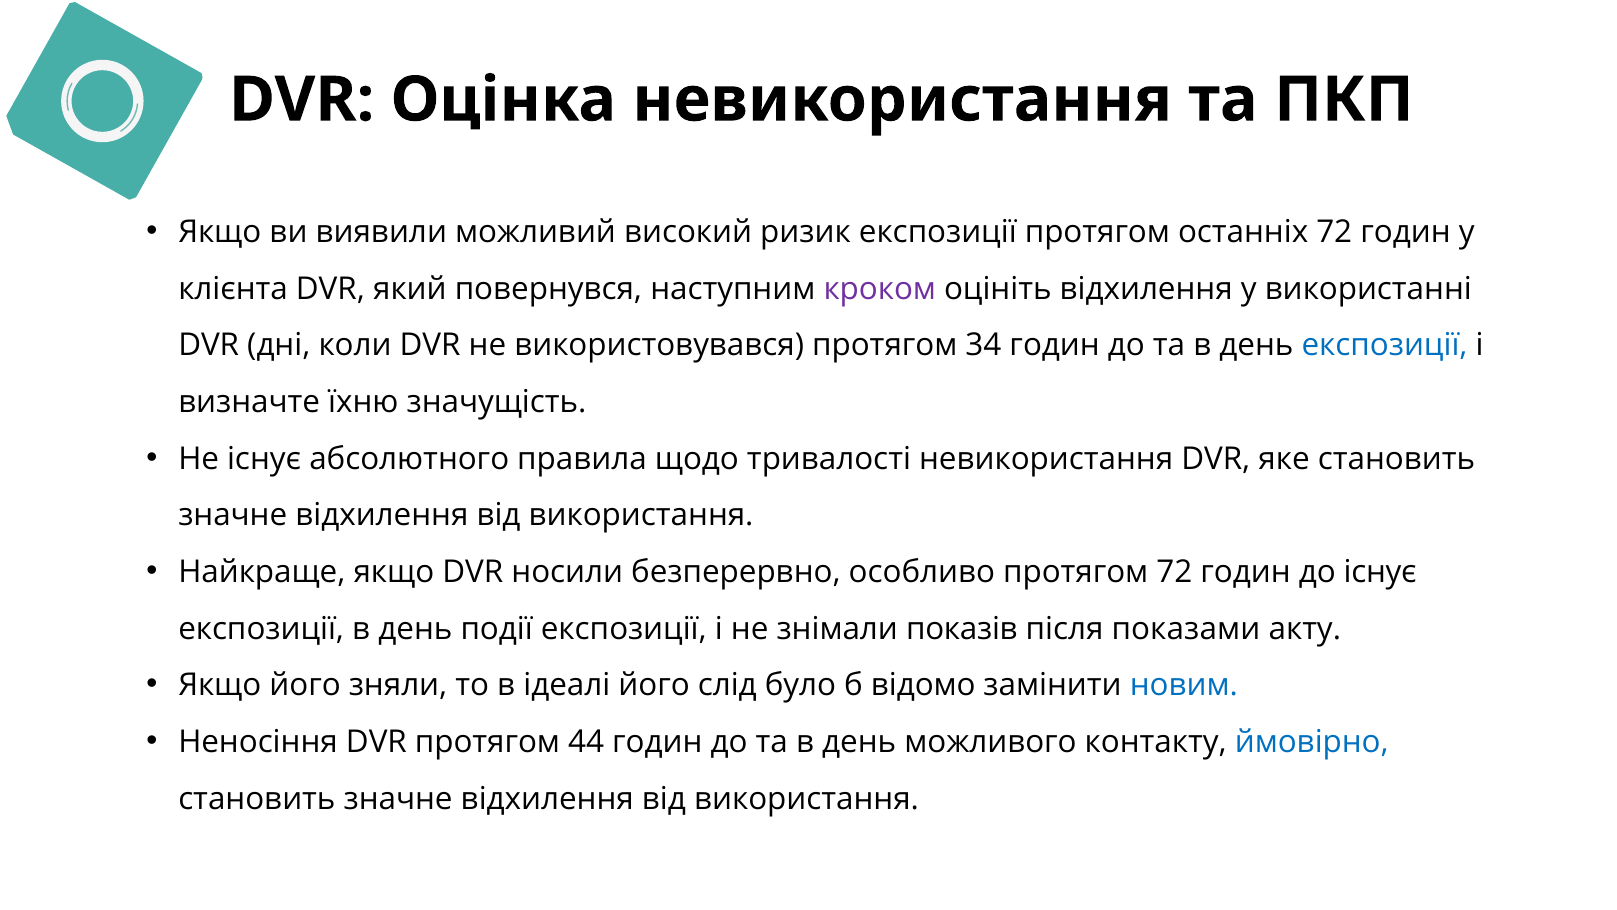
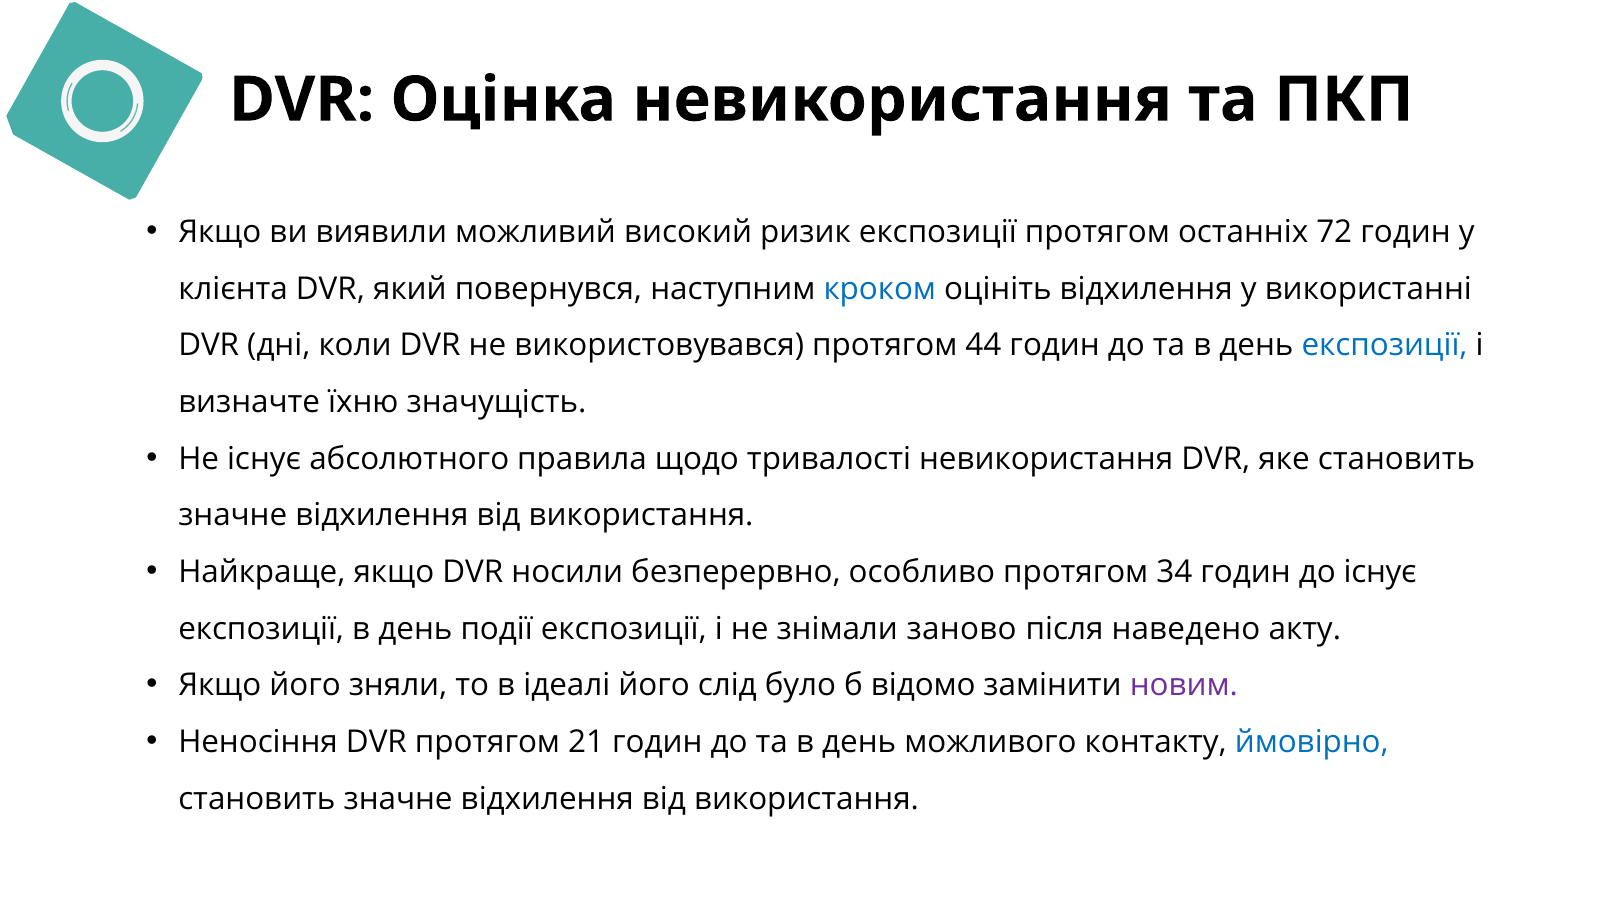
кроком colour: purple -> blue
34: 34 -> 44
протягом 72: 72 -> 34
показів: показів -> заново
показами: показами -> наведено
новим colour: blue -> purple
44: 44 -> 21
